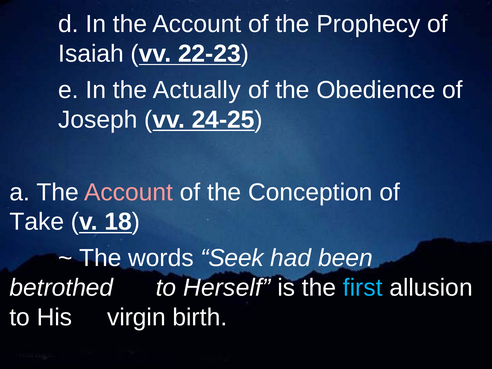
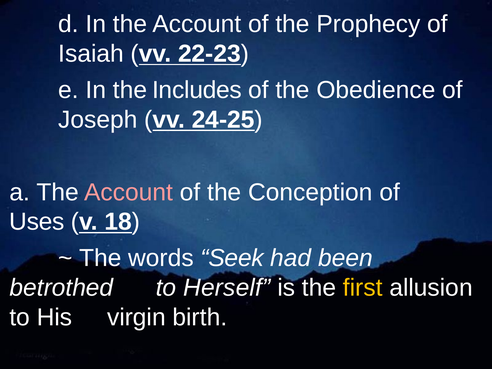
Actually: Actually -> Includes
Take: Take -> Uses
first colour: light blue -> yellow
